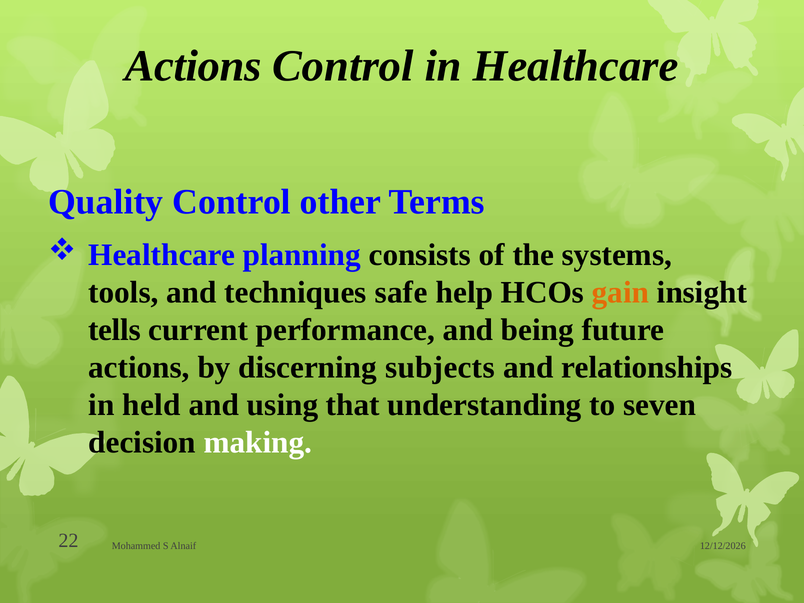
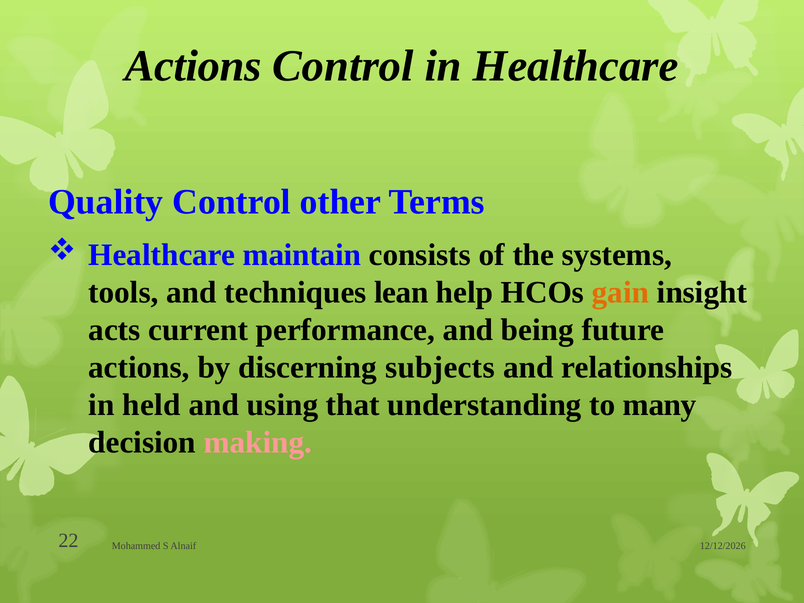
planning: planning -> maintain
safe: safe -> lean
tells: tells -> acts
seven: seven -> many
making colour: white -> pink
